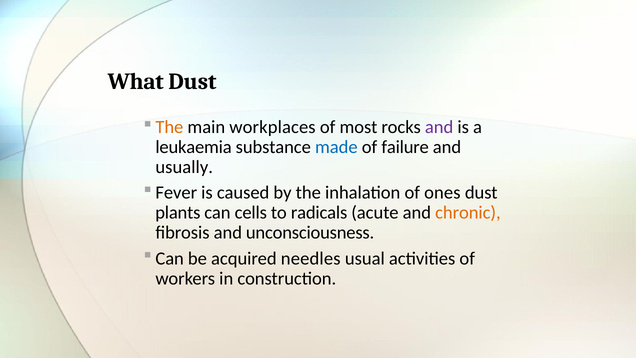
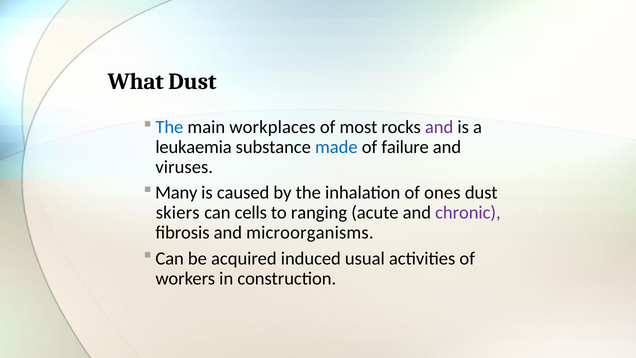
The at (169, 127) colour: orange -> blue
usually: usually -> viruses
Fever: Fever -> Many
plants: plants -> skiers
radicals: radicals -> ranging
chronic colour: orange -> purple
unconsciousness: unconsciousness -> microorganisms
needles: needles -> induced
